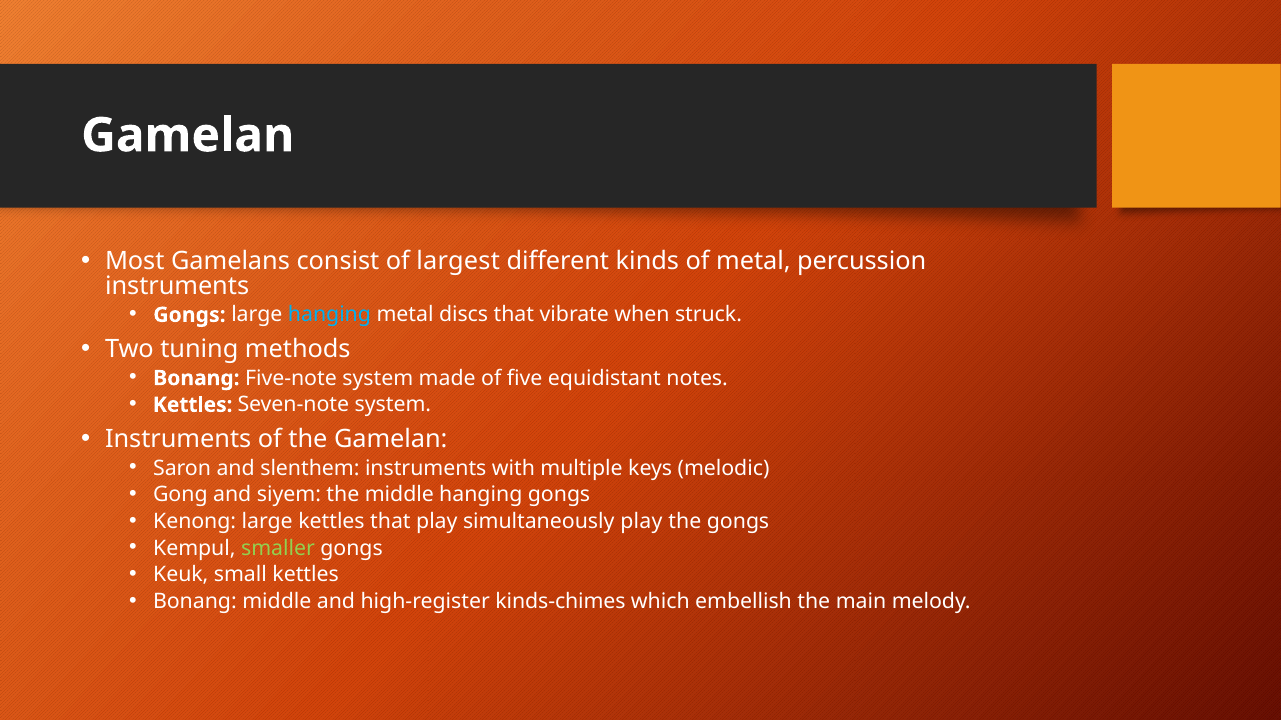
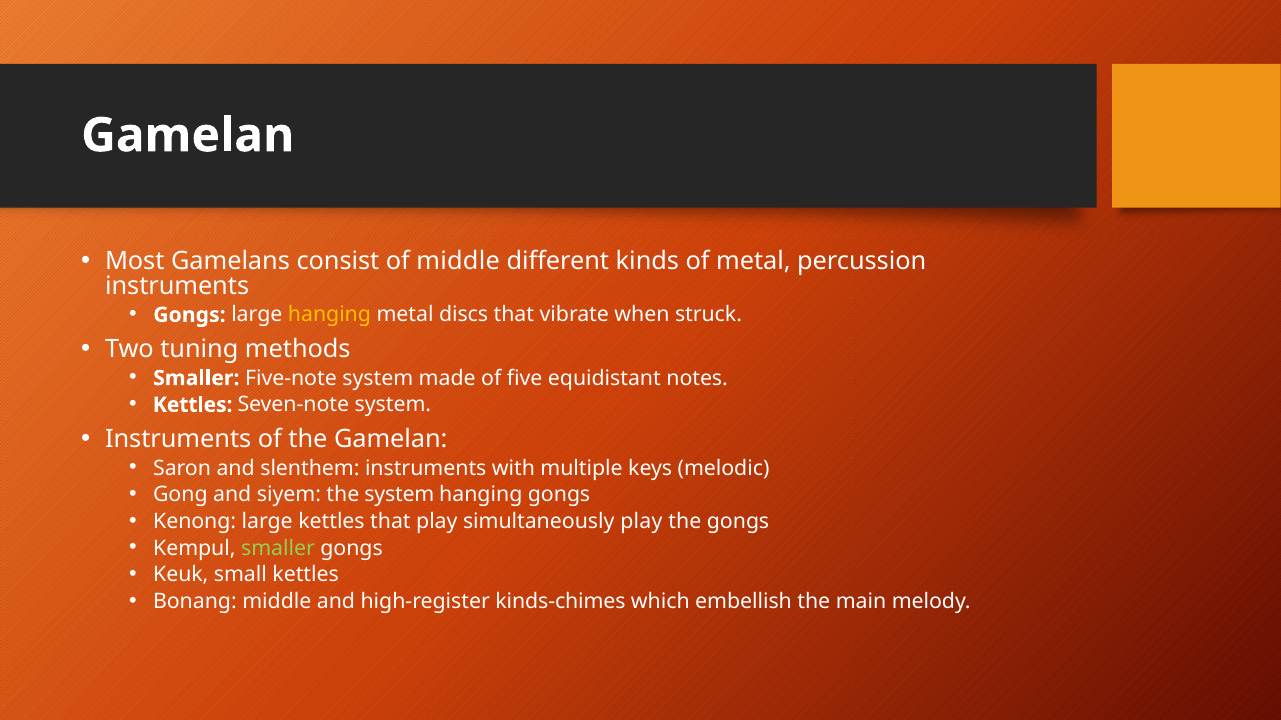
of largest: largest -> middle
hanging at (329, 315) colour: light blue -> yellow
Bonang at (196, 378): Bonang -> Smaller
the middle: middle -> system
